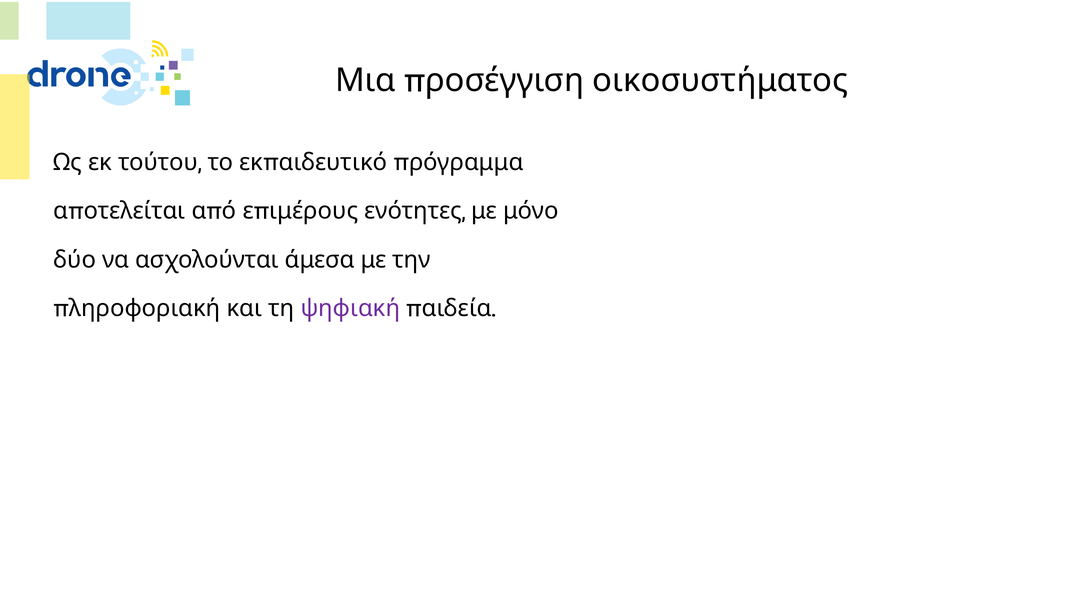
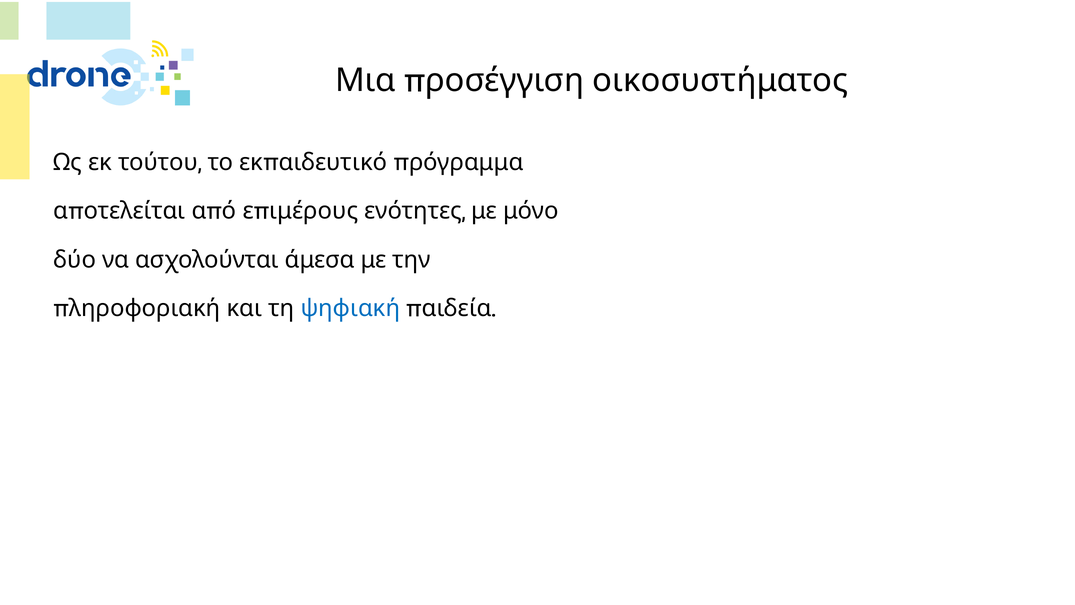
ψηφιακή colour: purple -> blue
